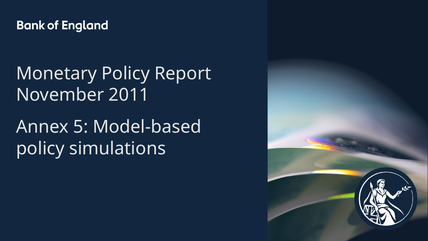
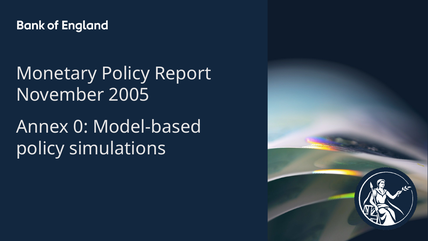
2011: 2011 -> 2005
5: 5 -> 0
